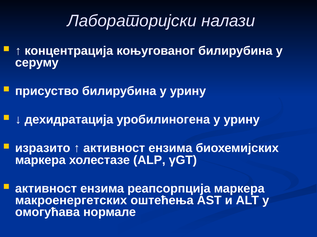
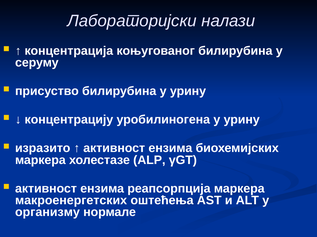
дехидратација: дехидратација -> концентрацију
омогућава: омогућава -> организму
